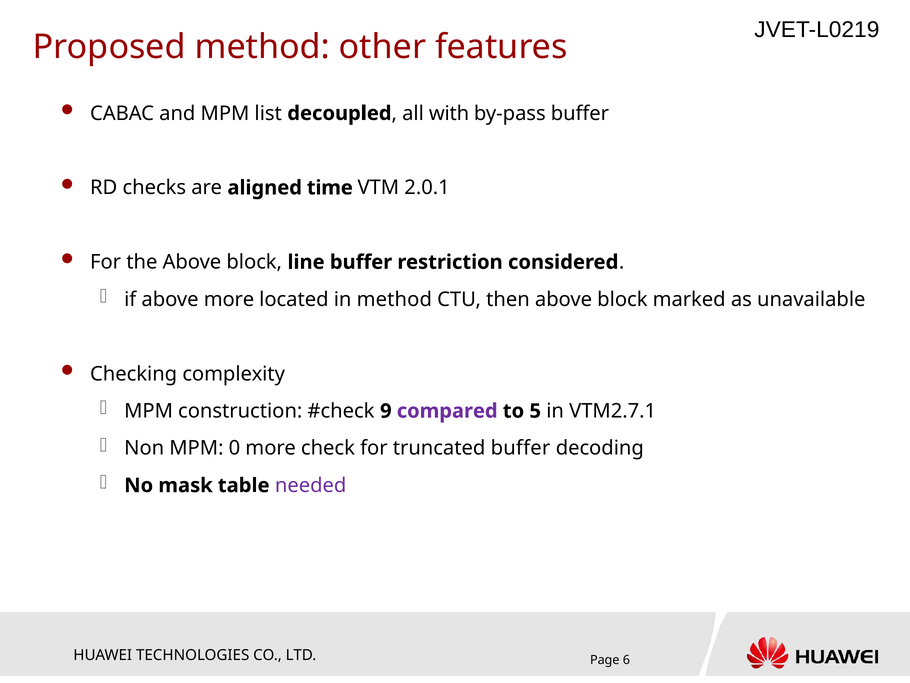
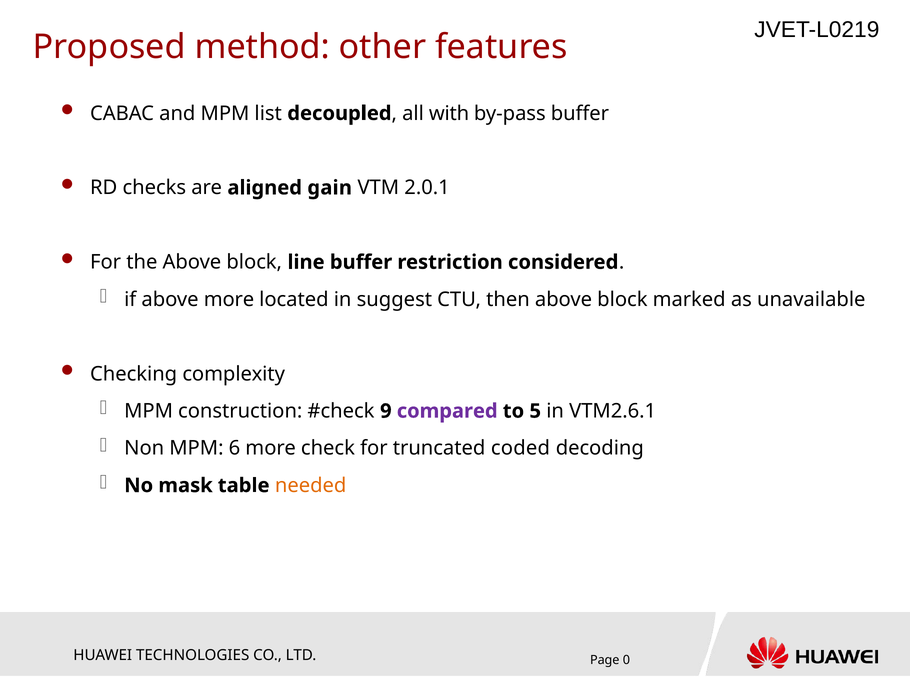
time: time -> gain
in method: method -> suggest
VTM2.7.1: VTM2.7.1 -> VTM2.6.1
0: 0 -> 6
truncated buffer: buffer -> coded
needed colour: purple -> orange
6: 6 -> 0
